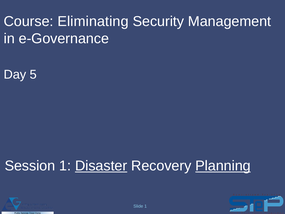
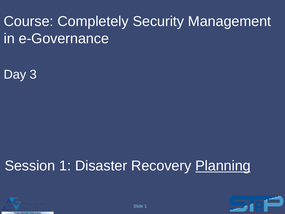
Eliminating: Eliminating -> Completely
5: 5 -> 3
Disaster underline: present -> none
